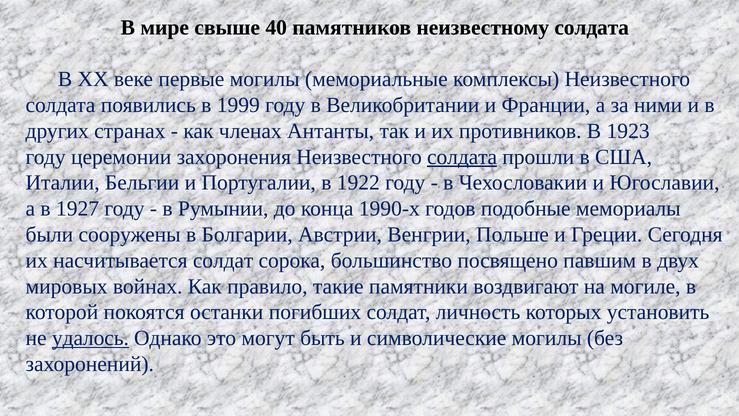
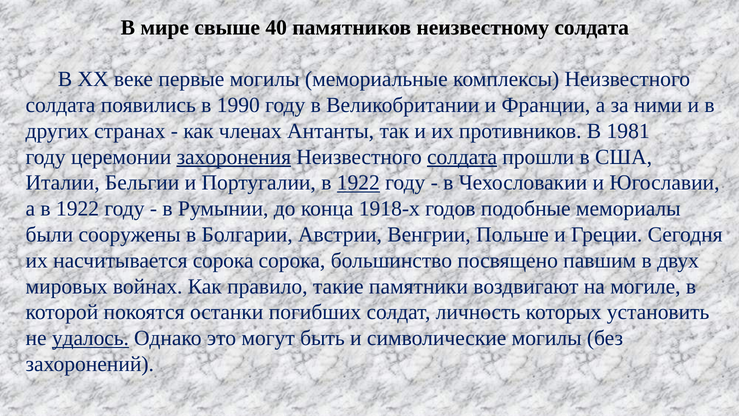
1999: 1999 -> 1990
1923: 1923 -> 1981
захоронения underline: none -> present
1922 at (358, 183) underline: none -> present
а в 1927: 1927 -> 1922
1990-х: 1990-х -> 1918-х
насчитывается солдат: солдат -> сорока
